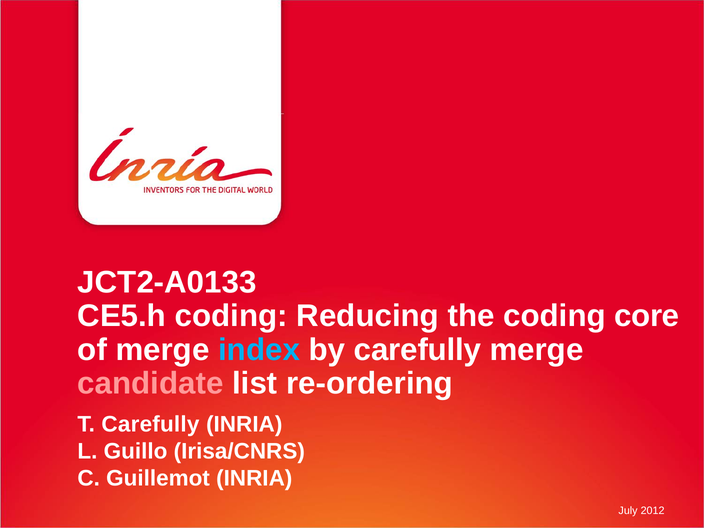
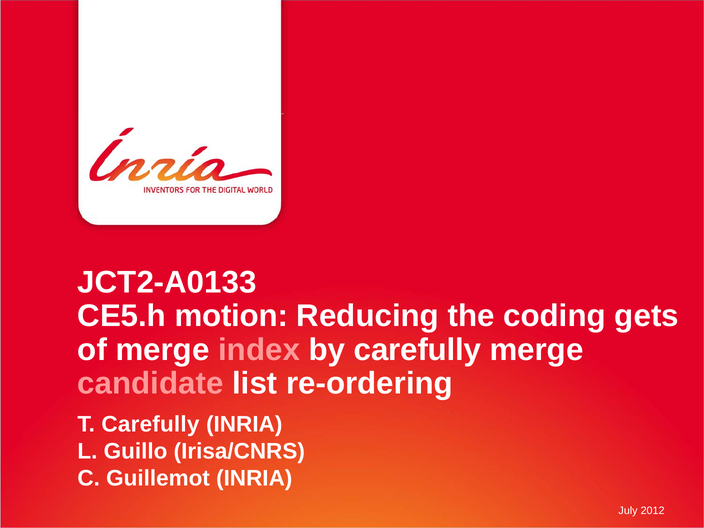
CE5.h coding: coding -> motion
core: core -> gets
index colour: light blue -> pink
